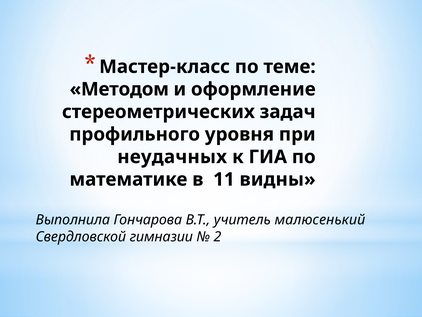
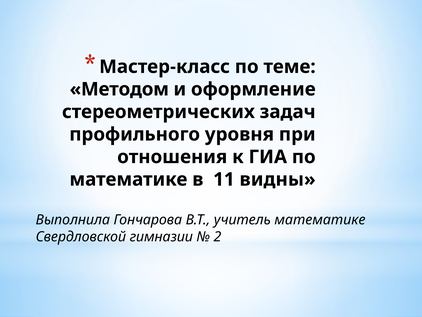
неудачных: неудачных -> отношения
учитель малюсенький: малюсенький -> математике
